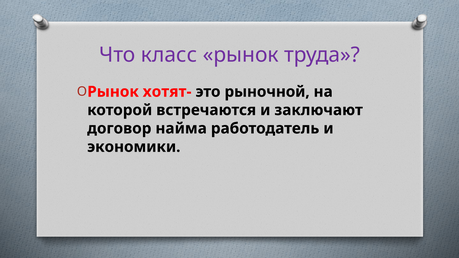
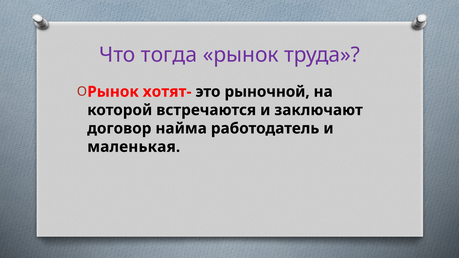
класс: класс -> тогда
экономики: экономики -> маленькая
